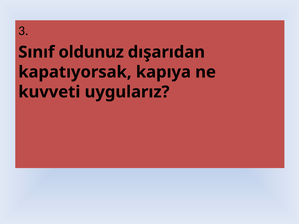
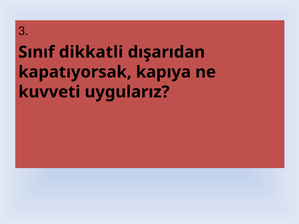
oldunuz: oldunuz -> dikkatli
